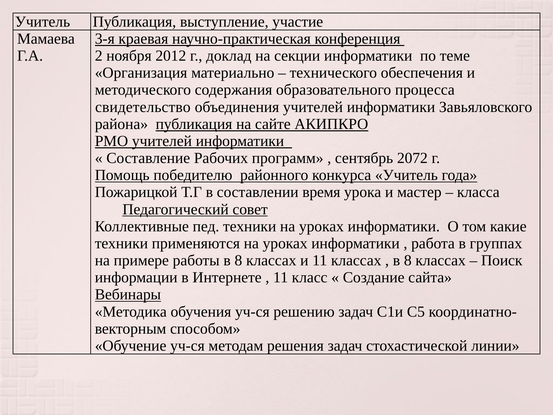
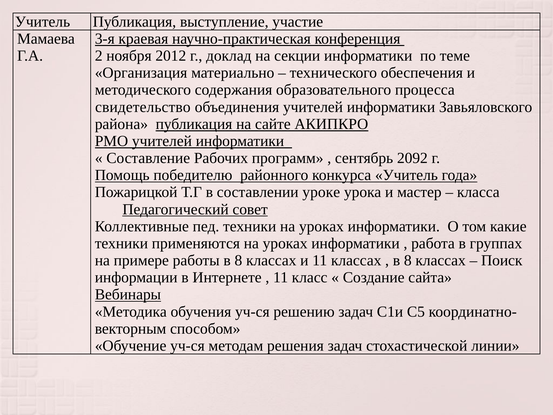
2072: 2072 -> 2092
время: время -> уроке
